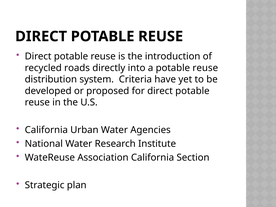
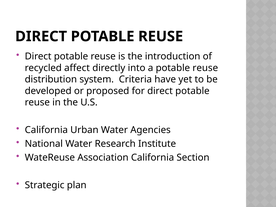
roads: roads -> affect
